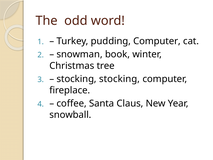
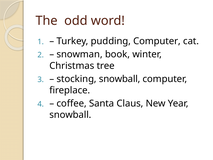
stocking stocking: stocking -> snowball
